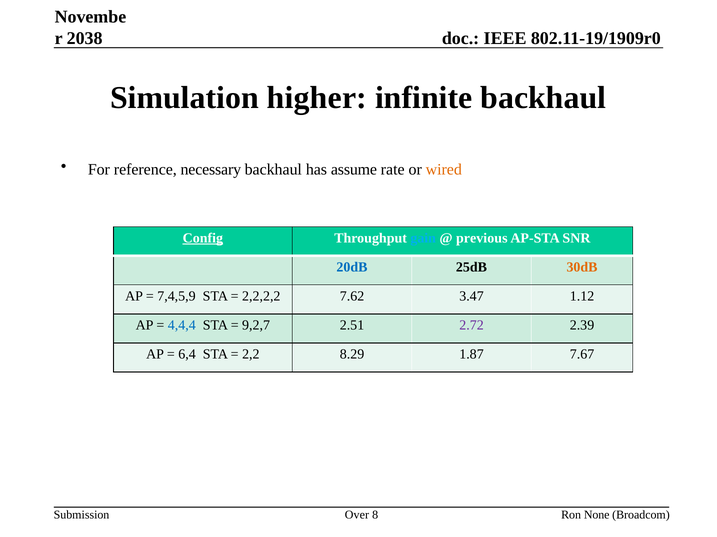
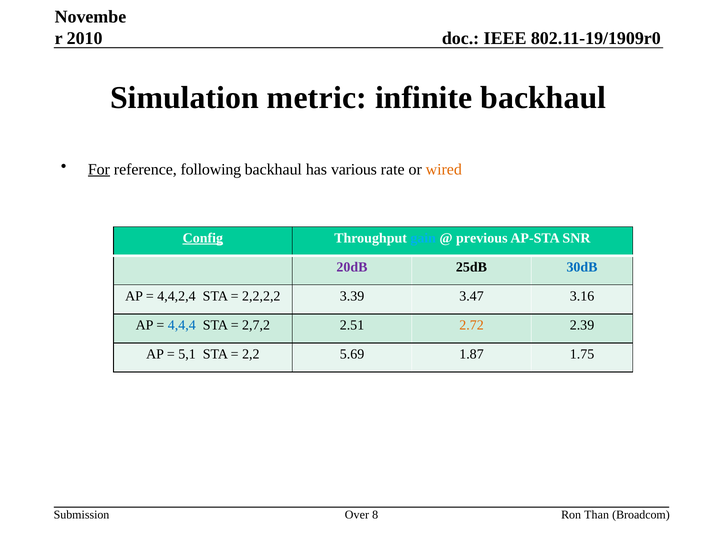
2038: 2038 -> 2010
higher: higher -> metric
For underline: none -> present
necessary: necessary -> following
assume: assume -> various
20dB colour: blue -> purple
30dB colour: orange -> blue
7,4,5,9: 7,4,5,9 -> 4,4,2,4
7.62: 7.62 -> 3.39
1.12: 1.12 -> 3.16
9,2,7: 9,2,7 -> 2,7,2
2.72 colour: purple -> orange
6,4: 6,4 -> 5,1
8.29: 8.29 -> 5.69
7.67: 7.67 -> 1.75
None: None -> Than
